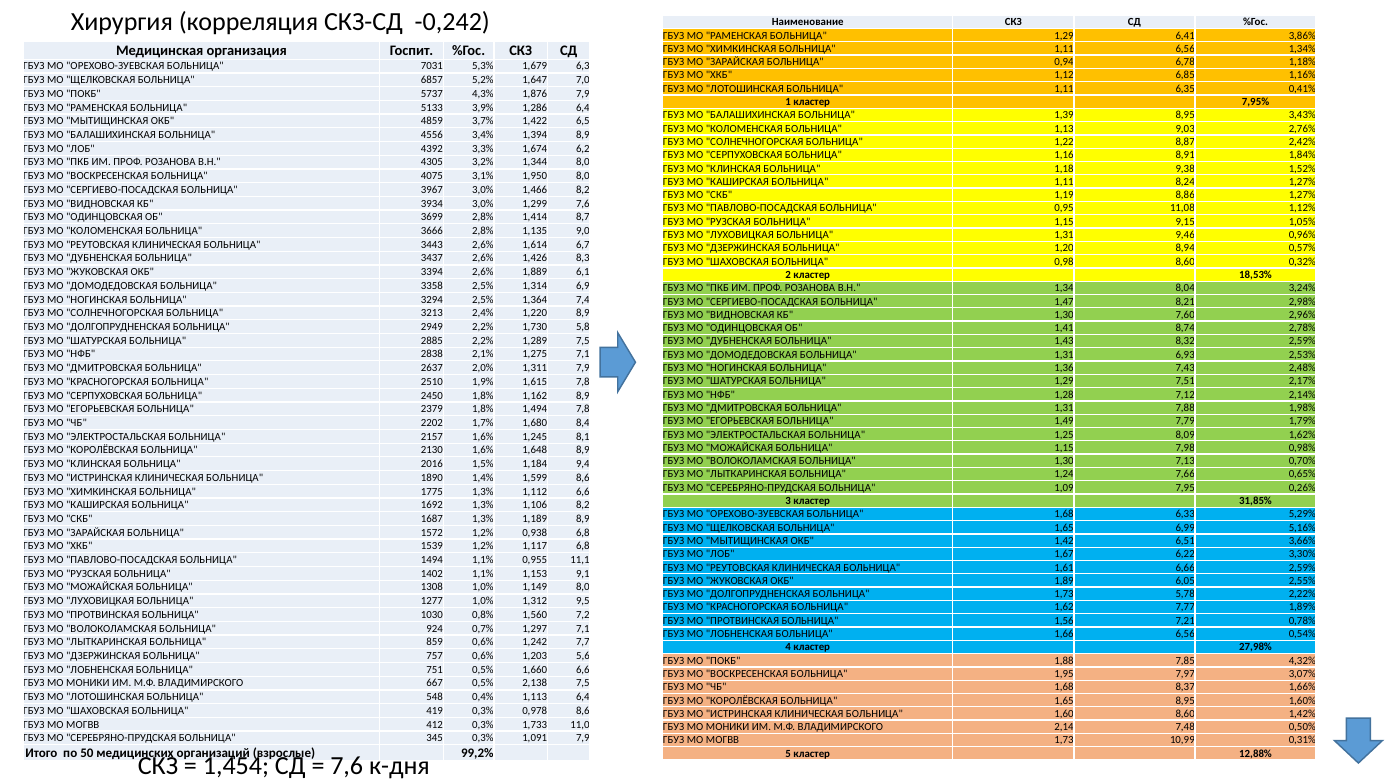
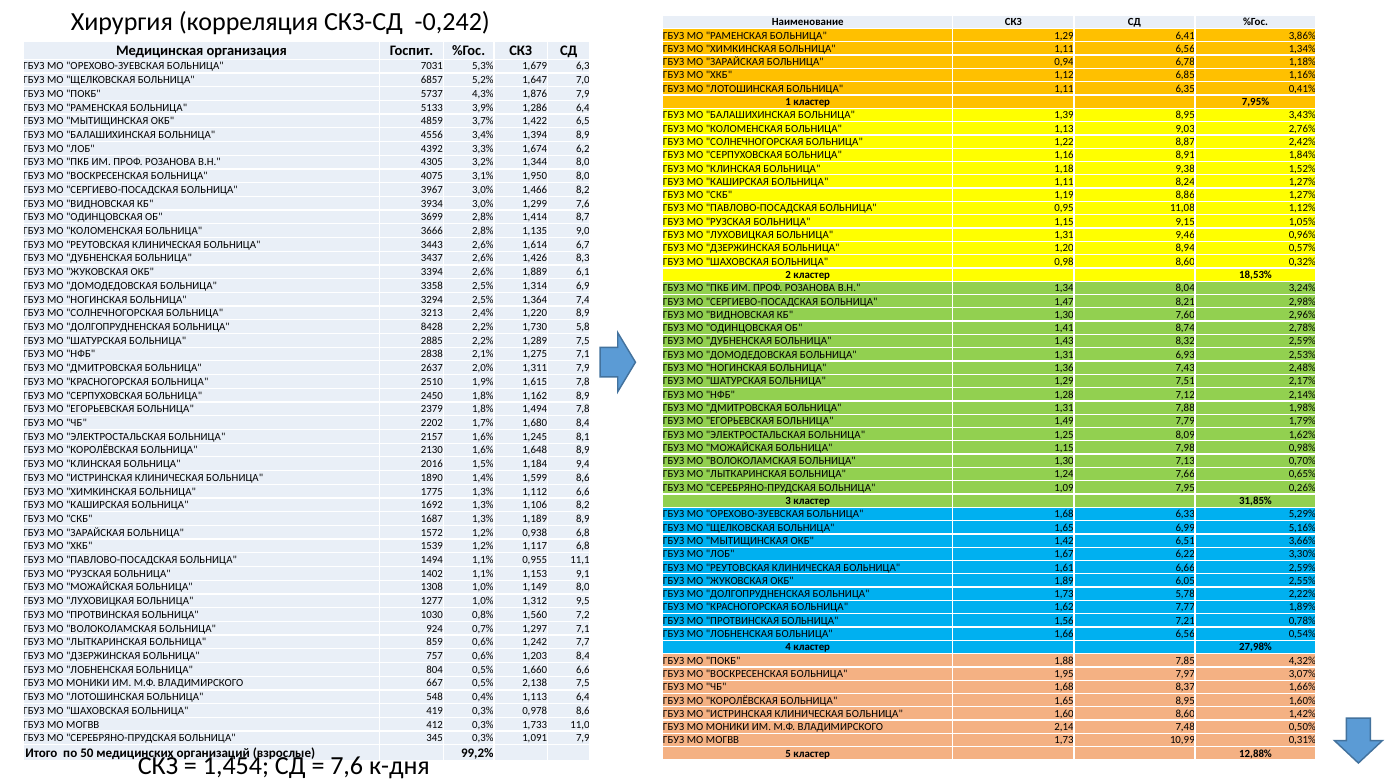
2949: 2949 -> 8428
1,203 5,6: 5,6 -> 8,4
751: 751 -> 804
